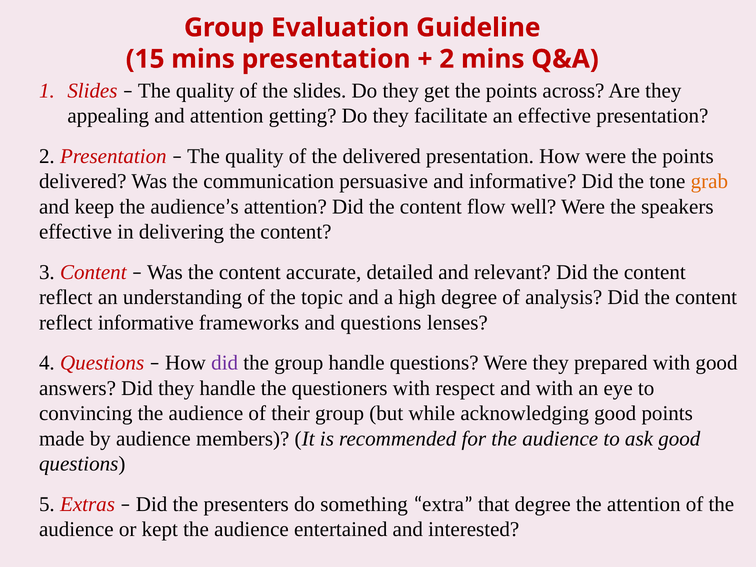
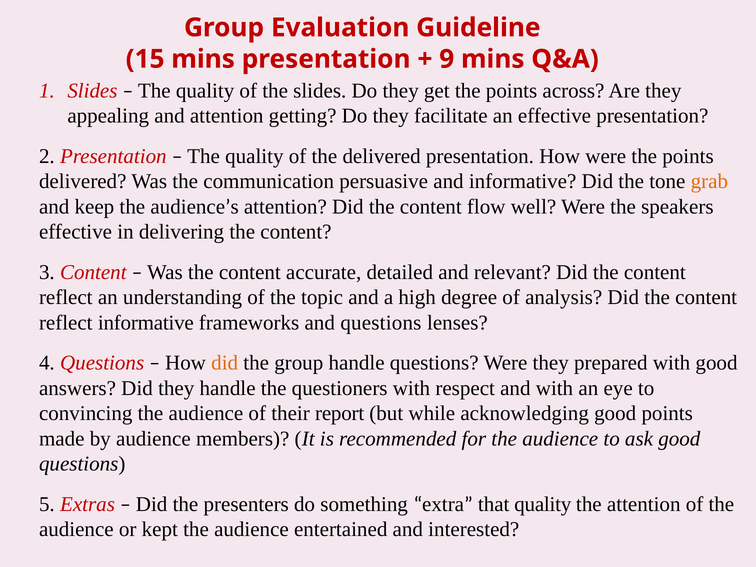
2 at (447, 59): 2 -> 9
did at (225, 363) colour: purple -> orange
their group: group -> report
that degree: degree -> quality
